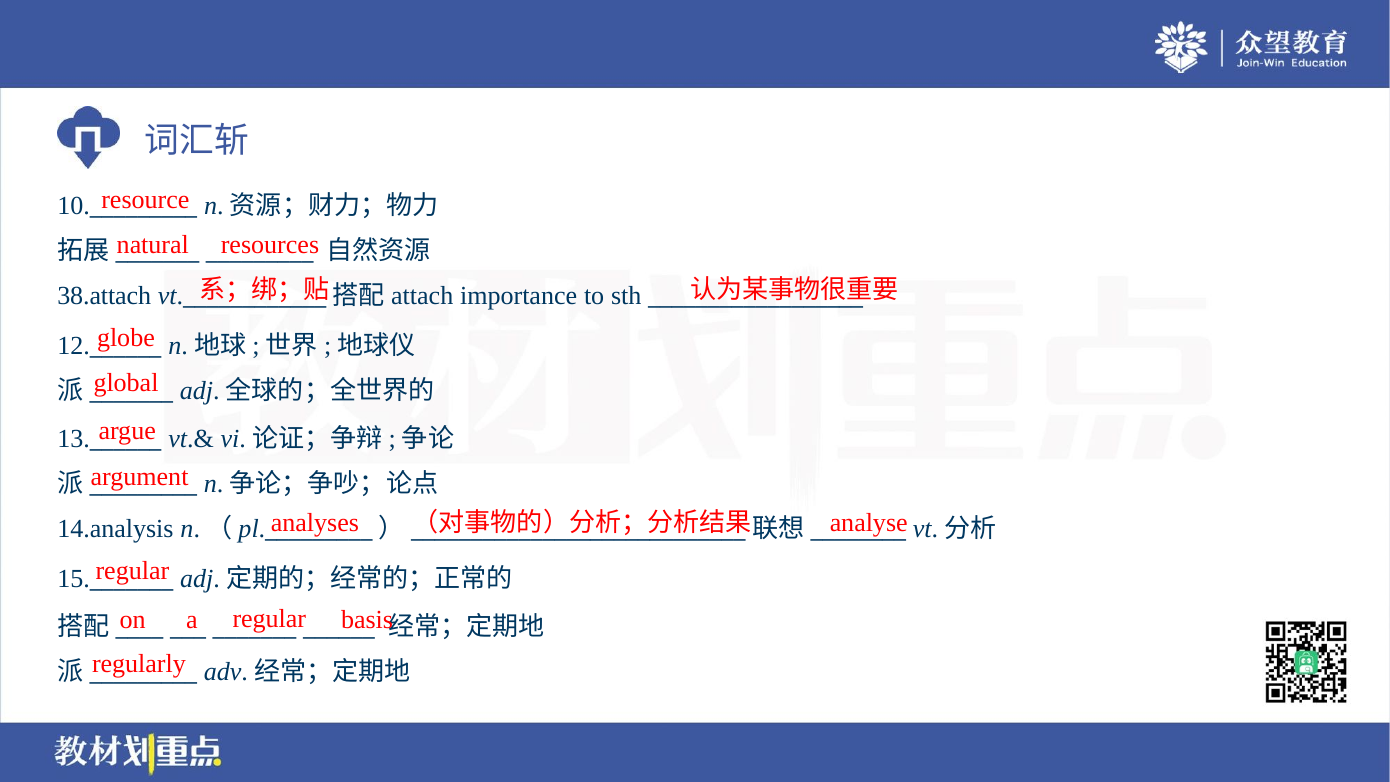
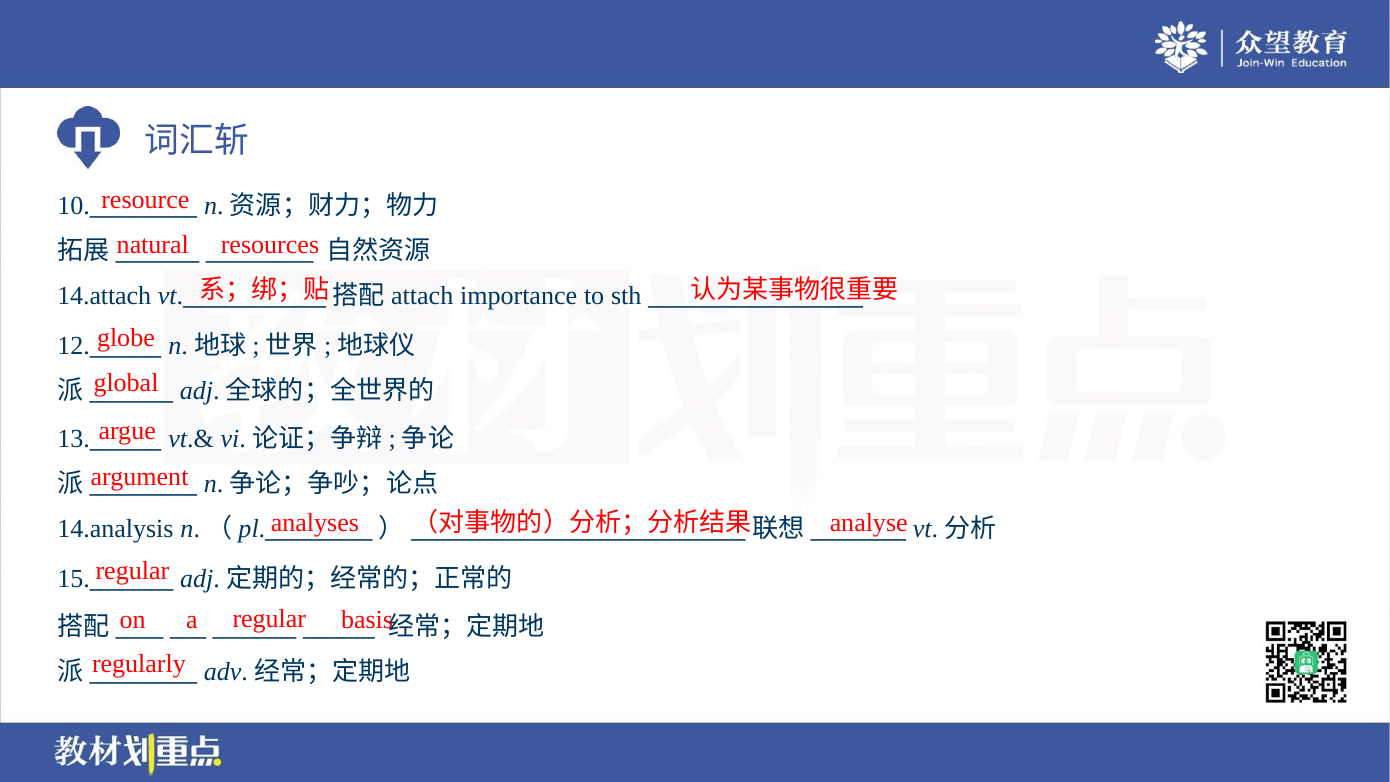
38.attach: 38.attach -> 14.attach
